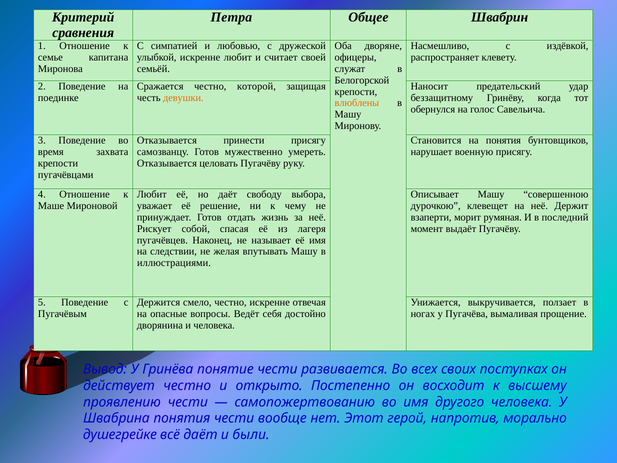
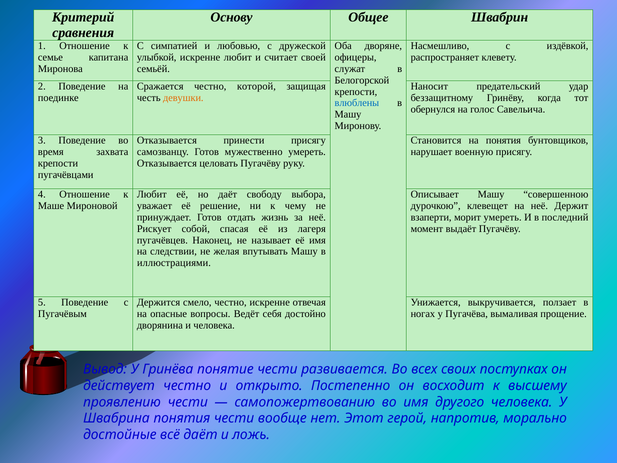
Петра: Петра -> Основу
влюблены colour: orange -> blue
морит румяная: румяная -> умереть
душегрейке: душегрейке -> достойные
были: были -> ложь
